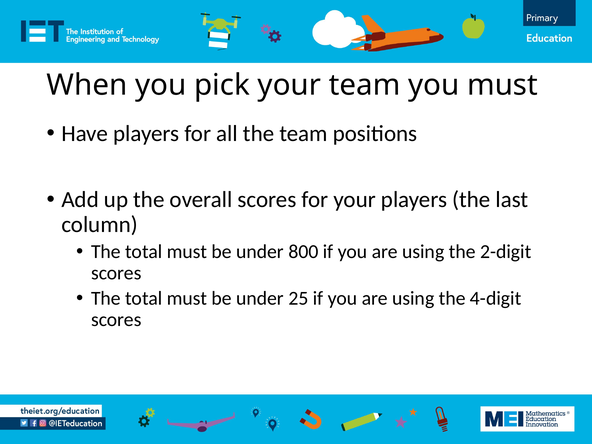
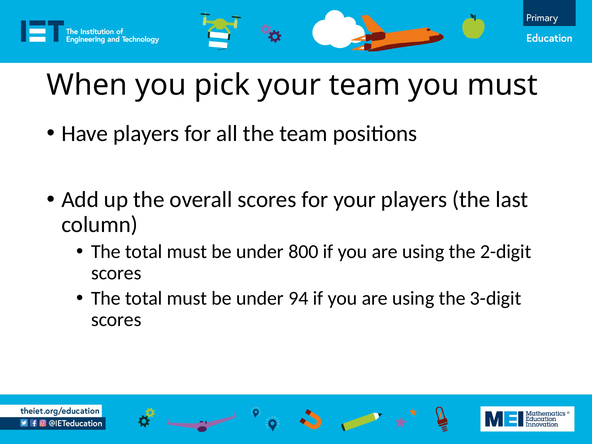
25: 25 -> 94
4-digit: 4-digit -> 3-digit
